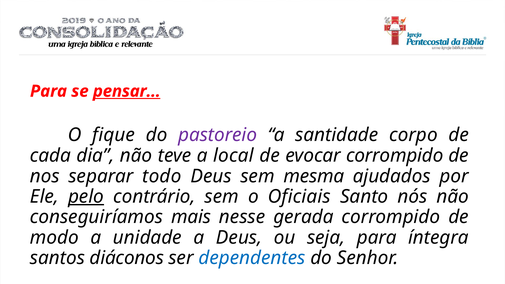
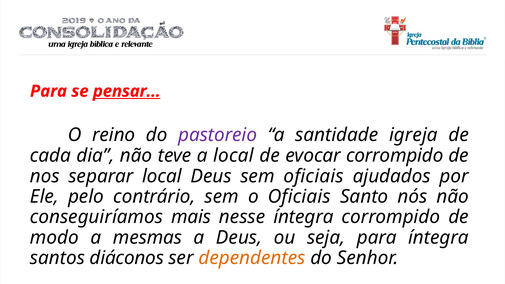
fique: fique -> reino
corpo: corpo -> igreja
separar todo: todo -> local
sem mesma: mesma -> oficiais
pelo underline: present -> none
nesse gerada: gerada -> íntegra
unidade: unidade -> mesmas
dependentes colour: blue -> orange
